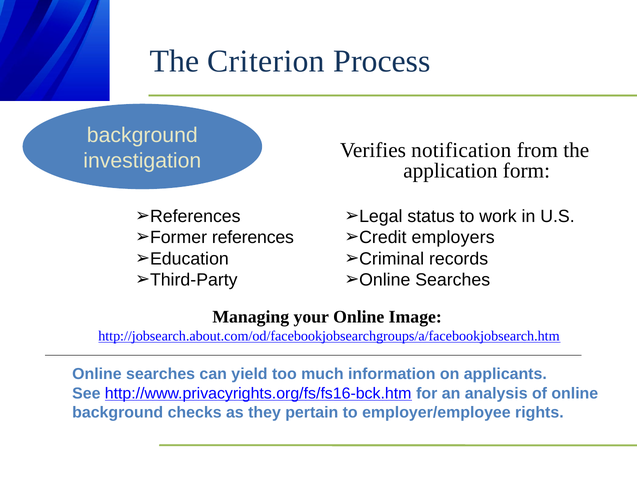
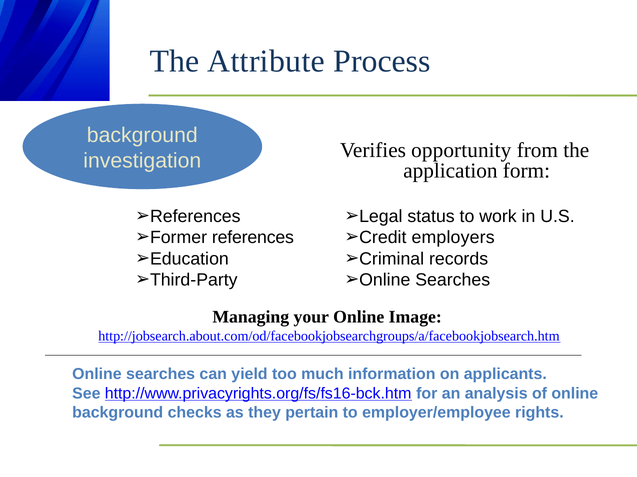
Criterion: Criterion -> Attribute
notification: notification -> opportunity
